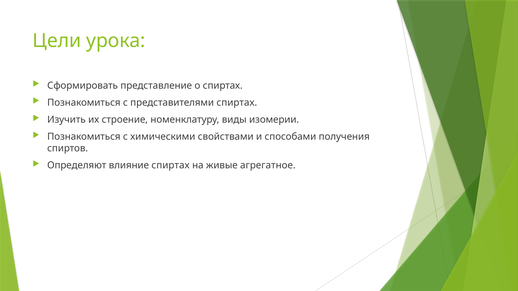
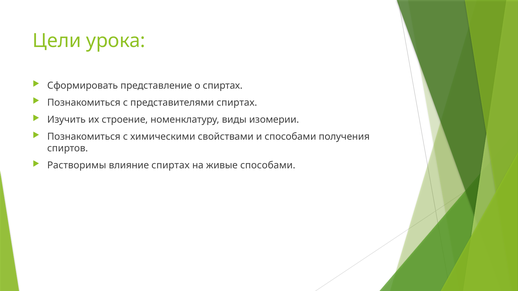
Определяют: Определяют -> Растворимы
живые агрегатное: агрегатное -> способами
